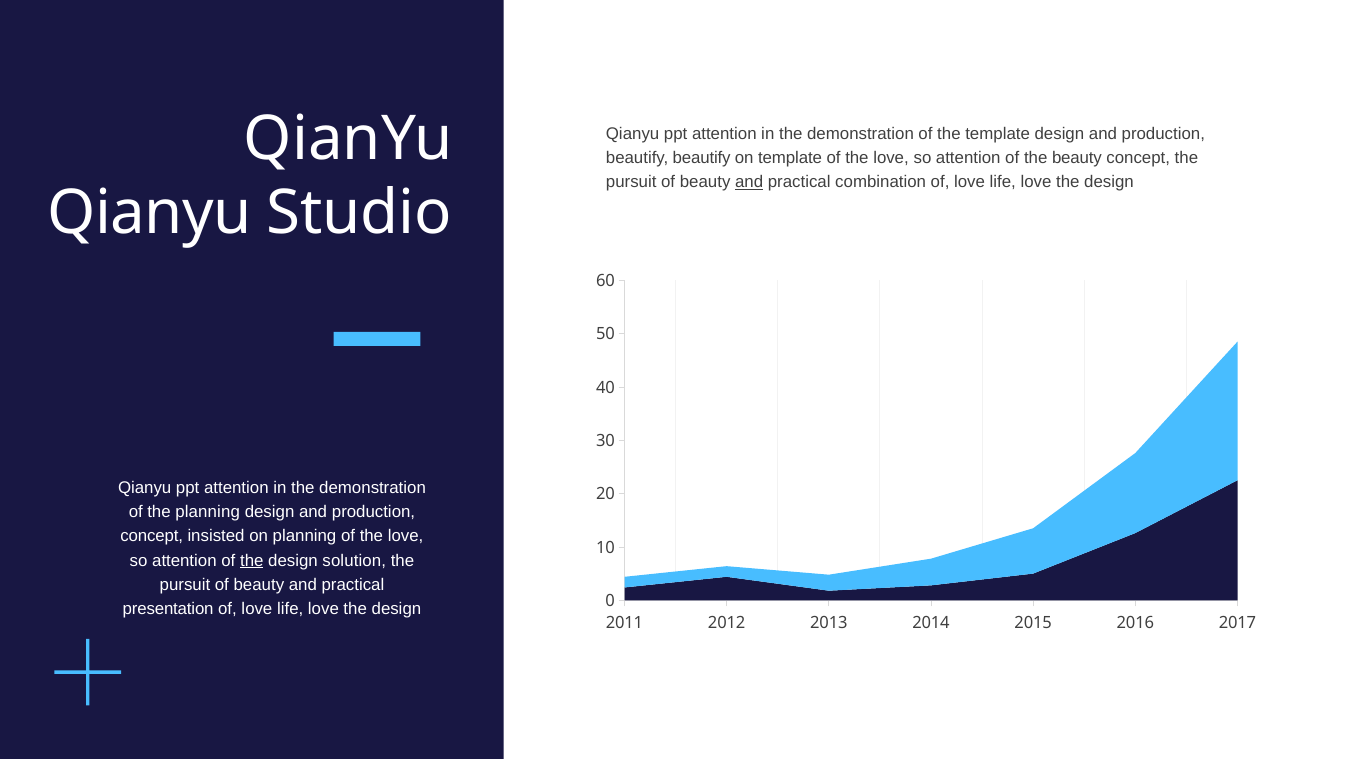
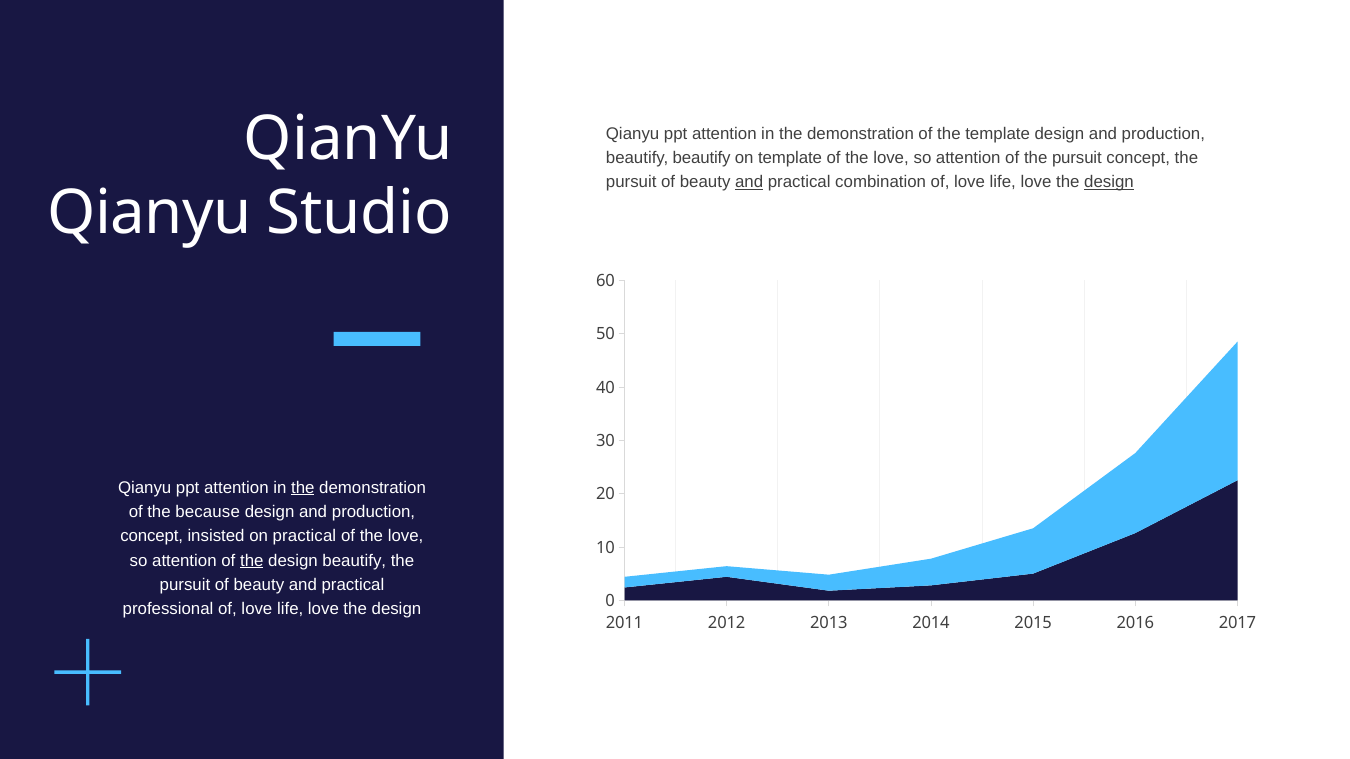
of the beauty: beauty -> pursuit
design at (1109, 183) underline: none -> present
the at (303, 488) underline: none -> present
the planning: planning -> because
on planning: planning -> practical
design solution: solution -> beautify
presentation: presentation -> professional
